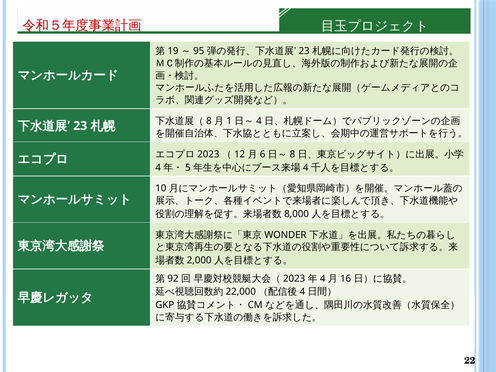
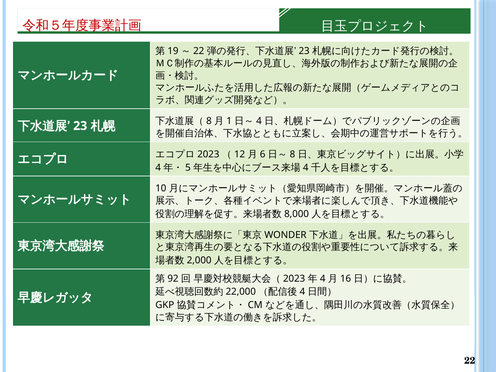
95 at (199, 51): 95 -> 22
